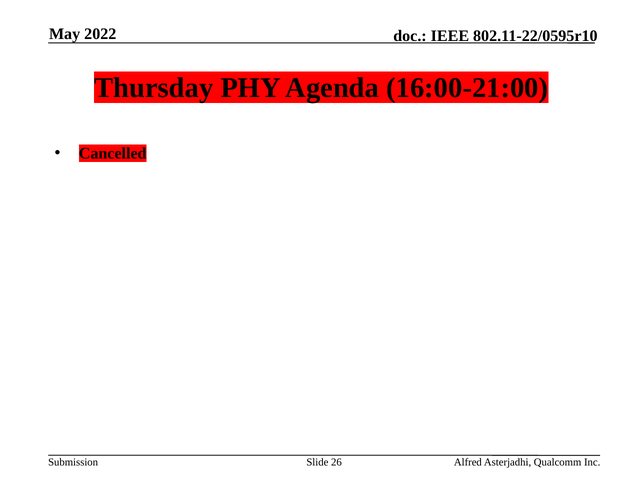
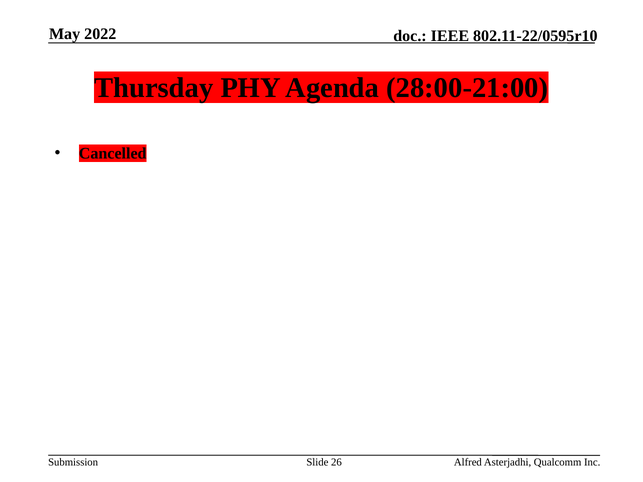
16:00-21:00: 16:00-21:00 -> 28:00-21:00
